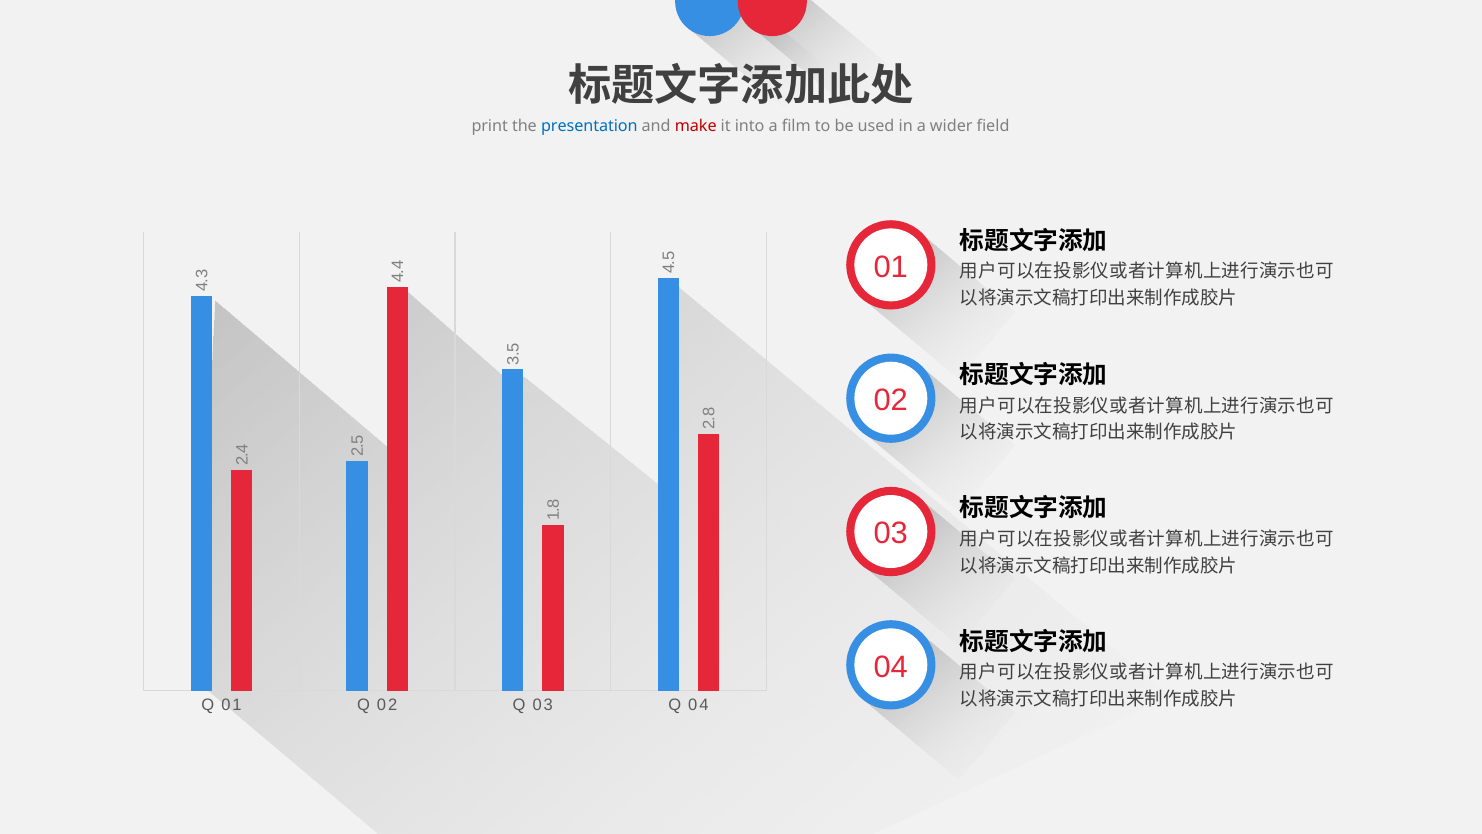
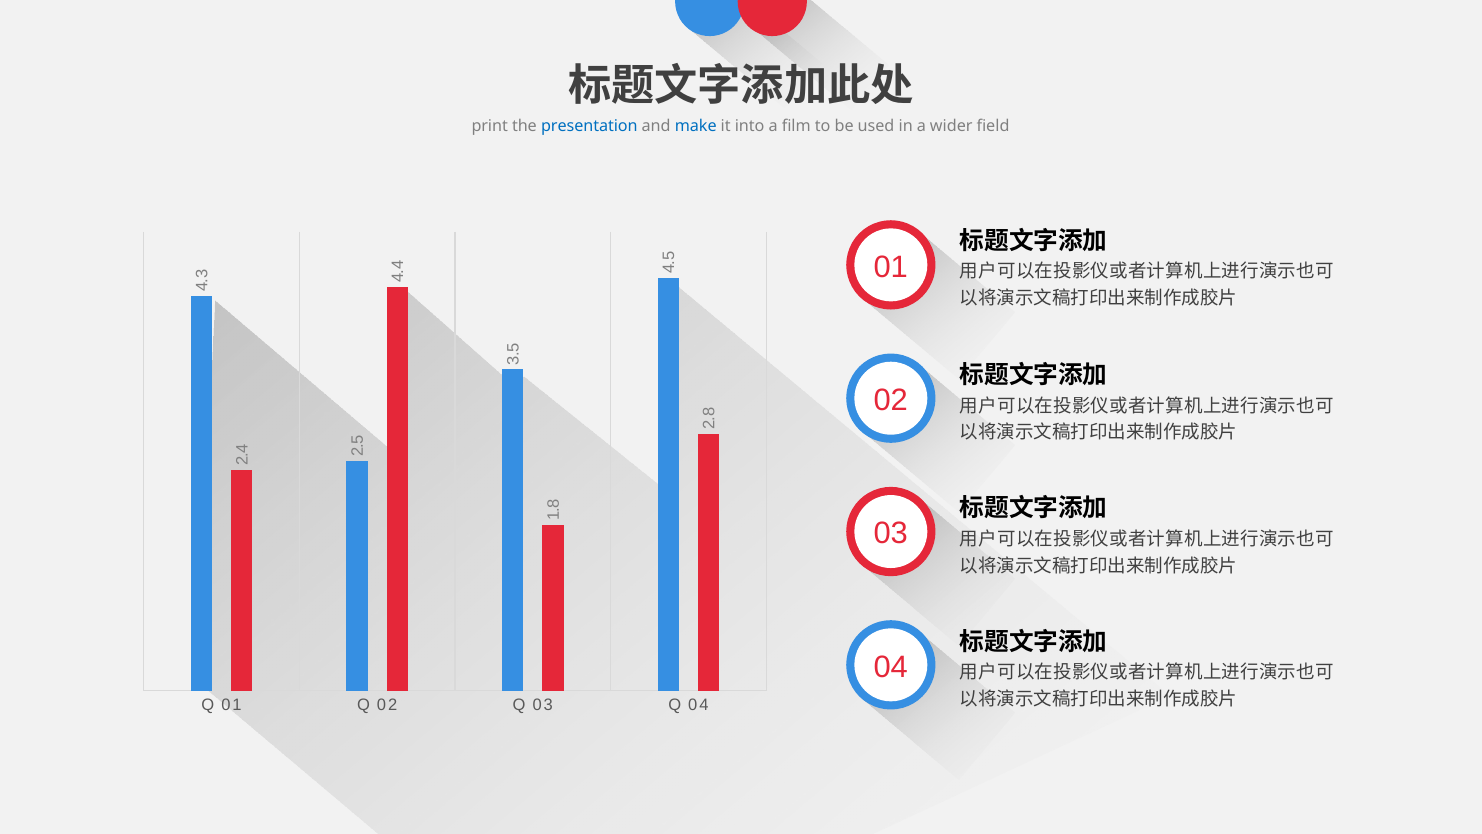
make colour: red -> blue
